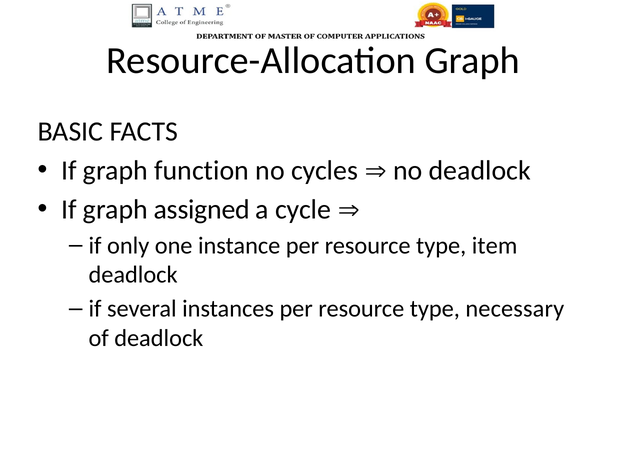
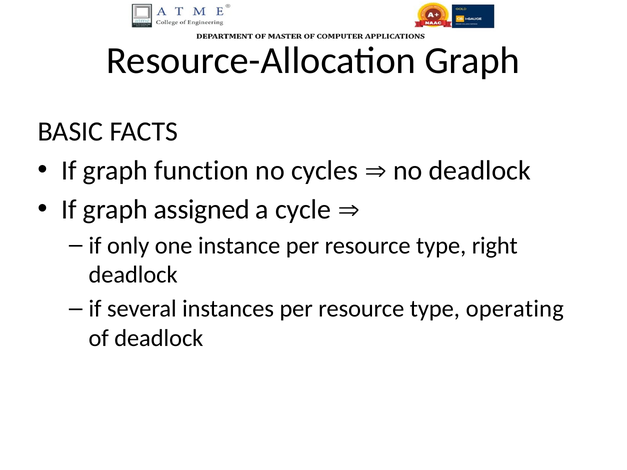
item: item -> right
necessary: necessary -> operating
